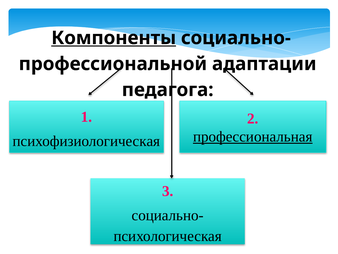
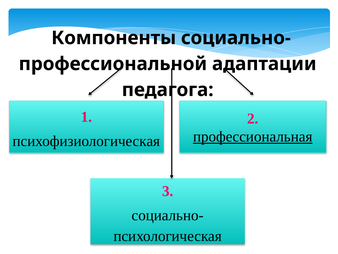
Компоненты underline: present -> none
